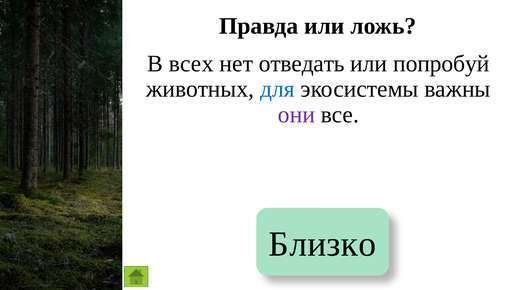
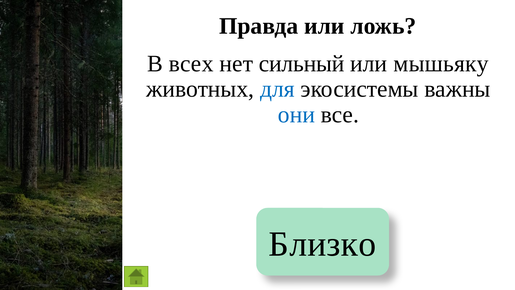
отведать: отведать -> сильный
попробуй: попробуй -> мышьяку
они colour: purple -> blue
